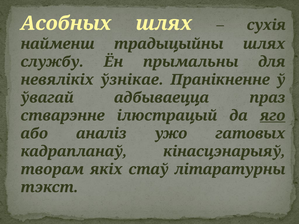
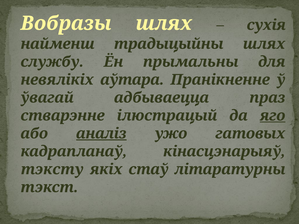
Асобных: Асобных -> Вобразы
ўзнікае: ўзнікае -> аўтара
аналіз underline: none -> present
творам: творам -> тэксту
